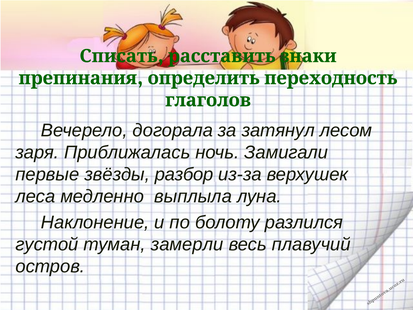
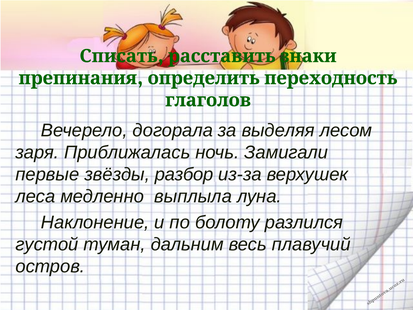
затянул: затянул -> выделяя
замерли: замерли -> дальним
